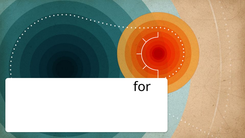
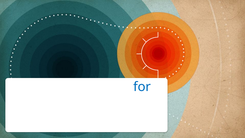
for colour: black -> blue
